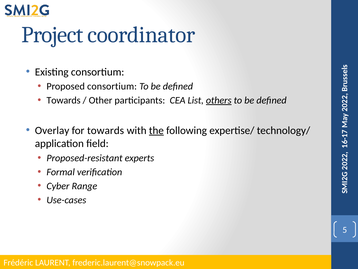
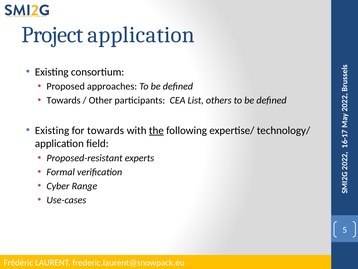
Project coordinator: coordinator -> application
Proposed consortium: consortium -> approaches
others underline: present -> none
Overlay at (52, 130): Overlay -> Existing
